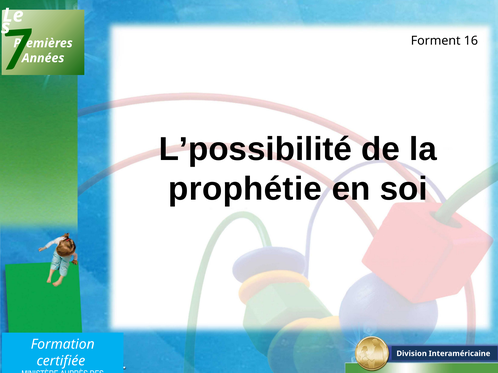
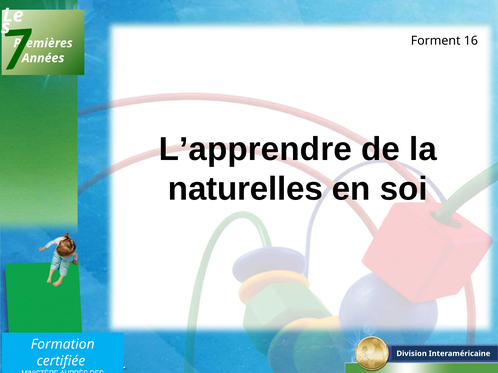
L’possibilité: L’possibilité -> L’apprendre
prophétie: prophétie -> naturelles
